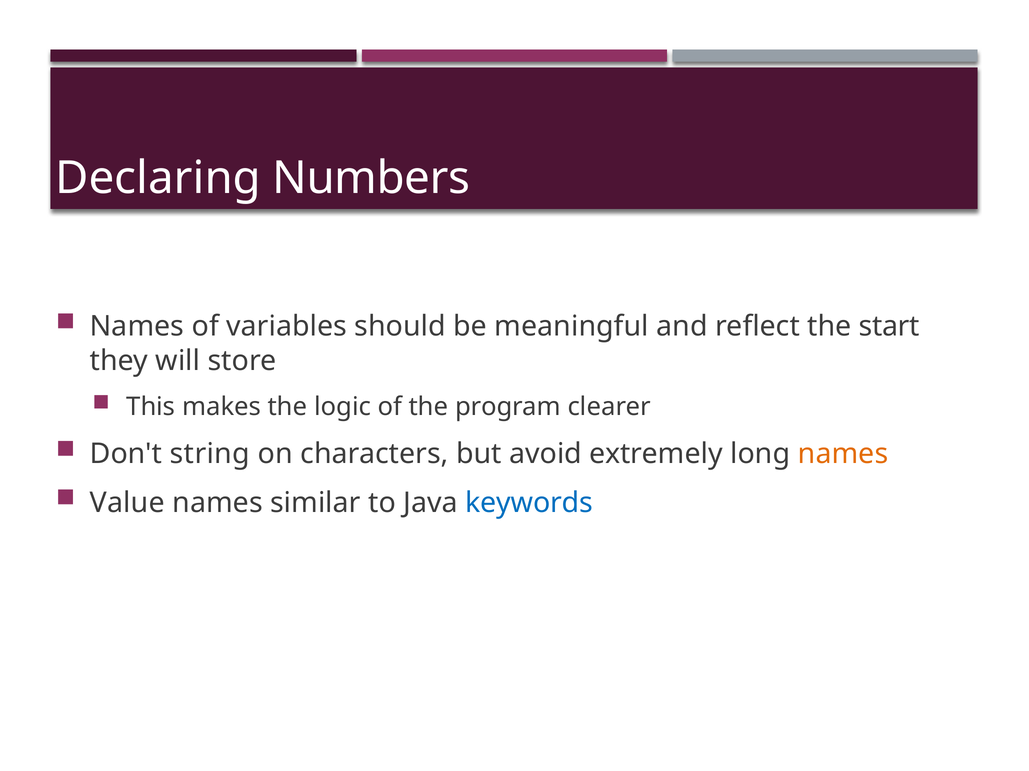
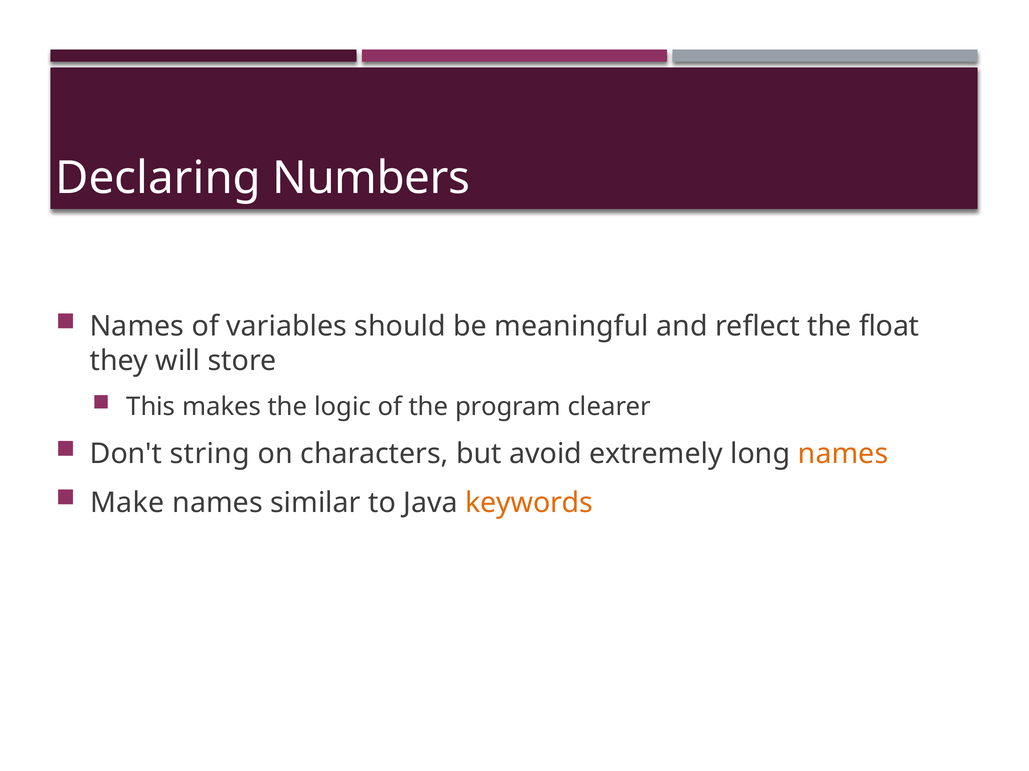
start: start -> float
Value: Value -> Make
keywords colour: blue -> orange
